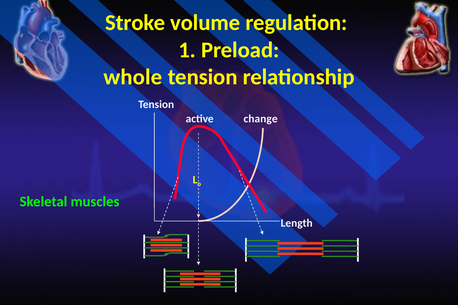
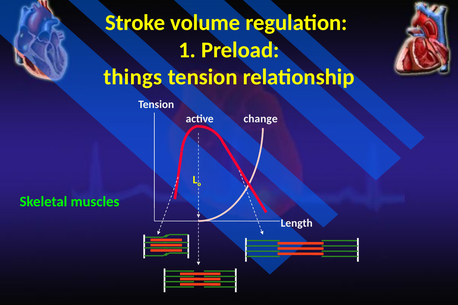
whole: whole -> things
